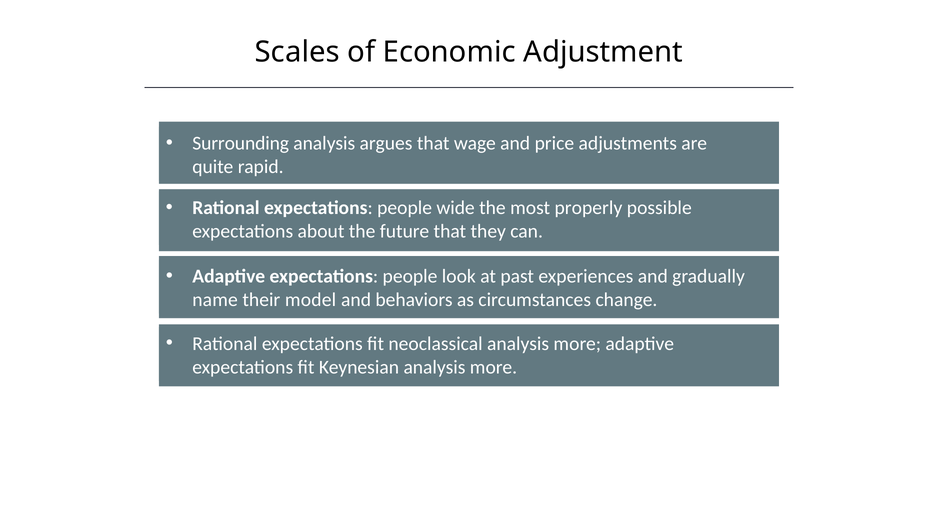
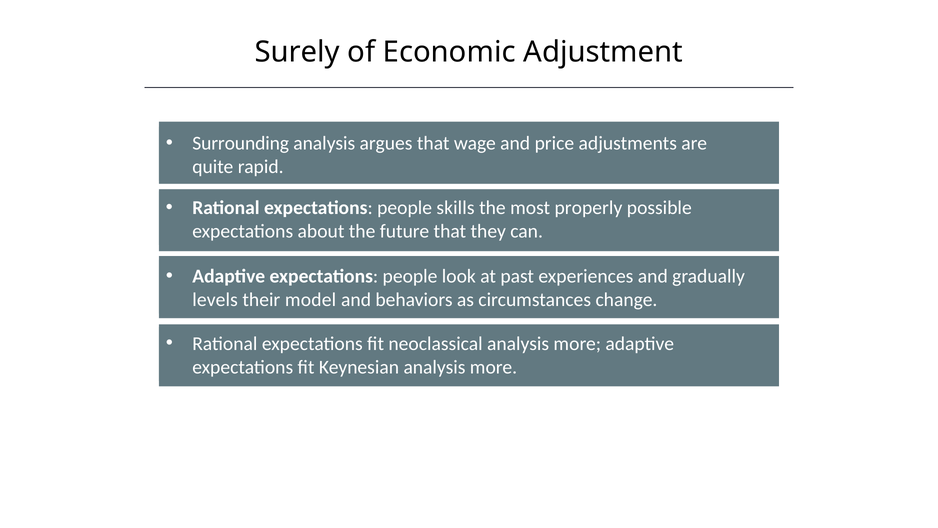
Scales: Scales -> Surely
wide: wide -> skills
name: name -> levels
